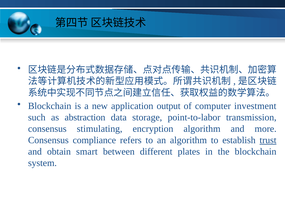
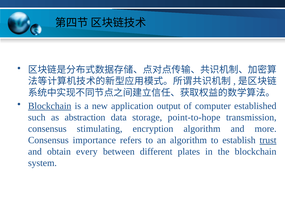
Blockchain at (50, 106) underline: none -> present
investment: investment -> established
point-to-labor: point-to-labor -> point-to-hope
compliance: compliance -> importance
smart: smart -> every
